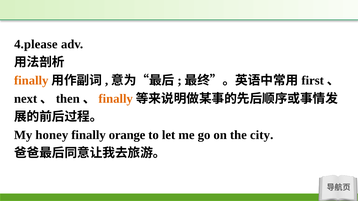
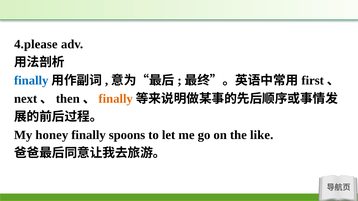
finally at (31, 81) colour: orange -> blue
orange: orange -> spoons
city: city -> like
